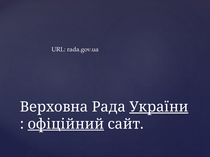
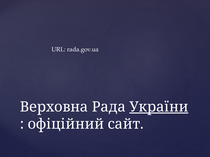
офіційний underline: present -> none
